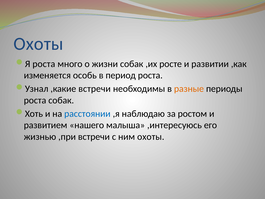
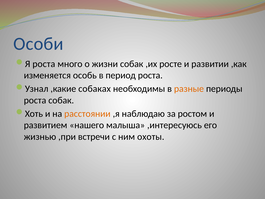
Охоты at (38, 44): Охоты -> Особи
,какие встречи: встречи -> собаках
расстоянии colour: blue -> orange
